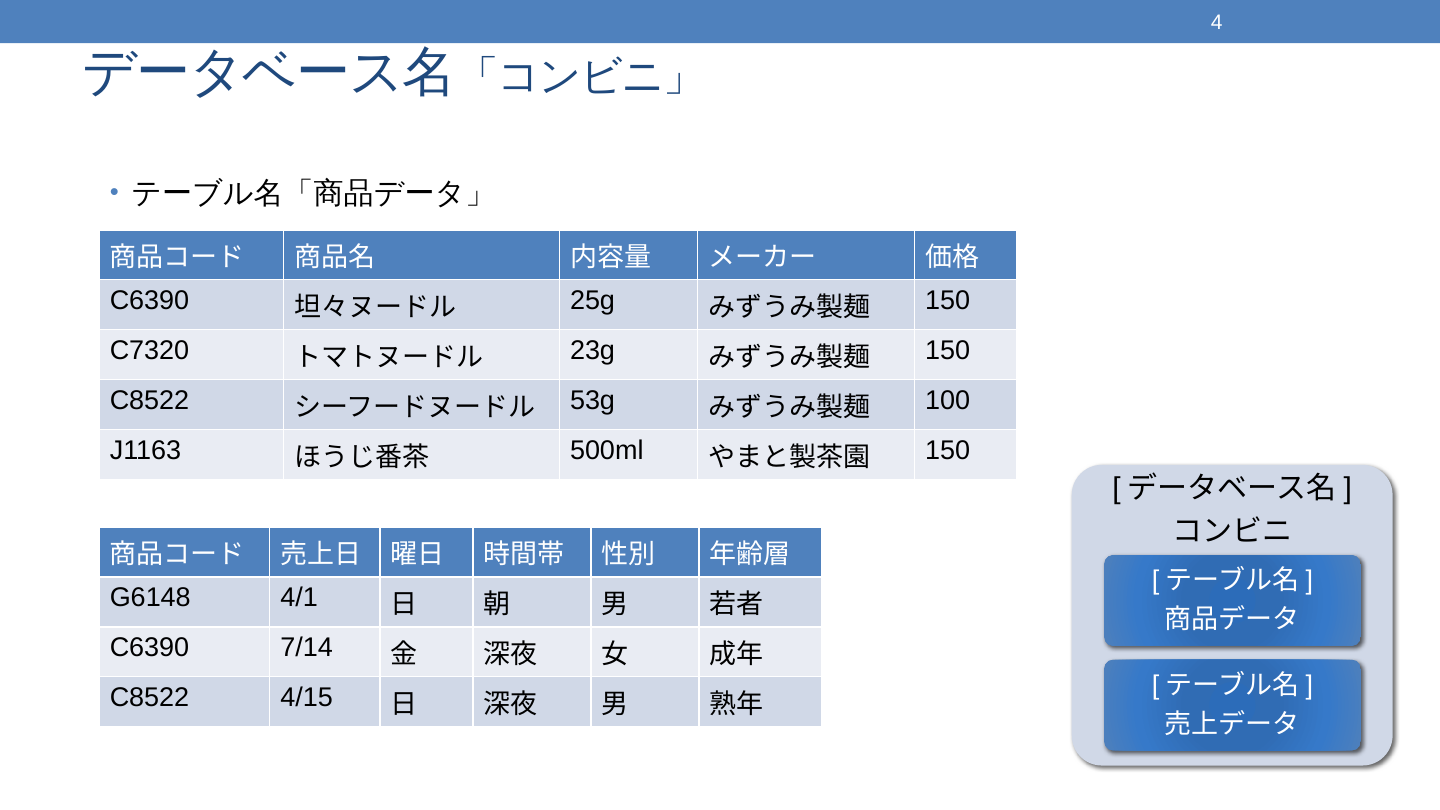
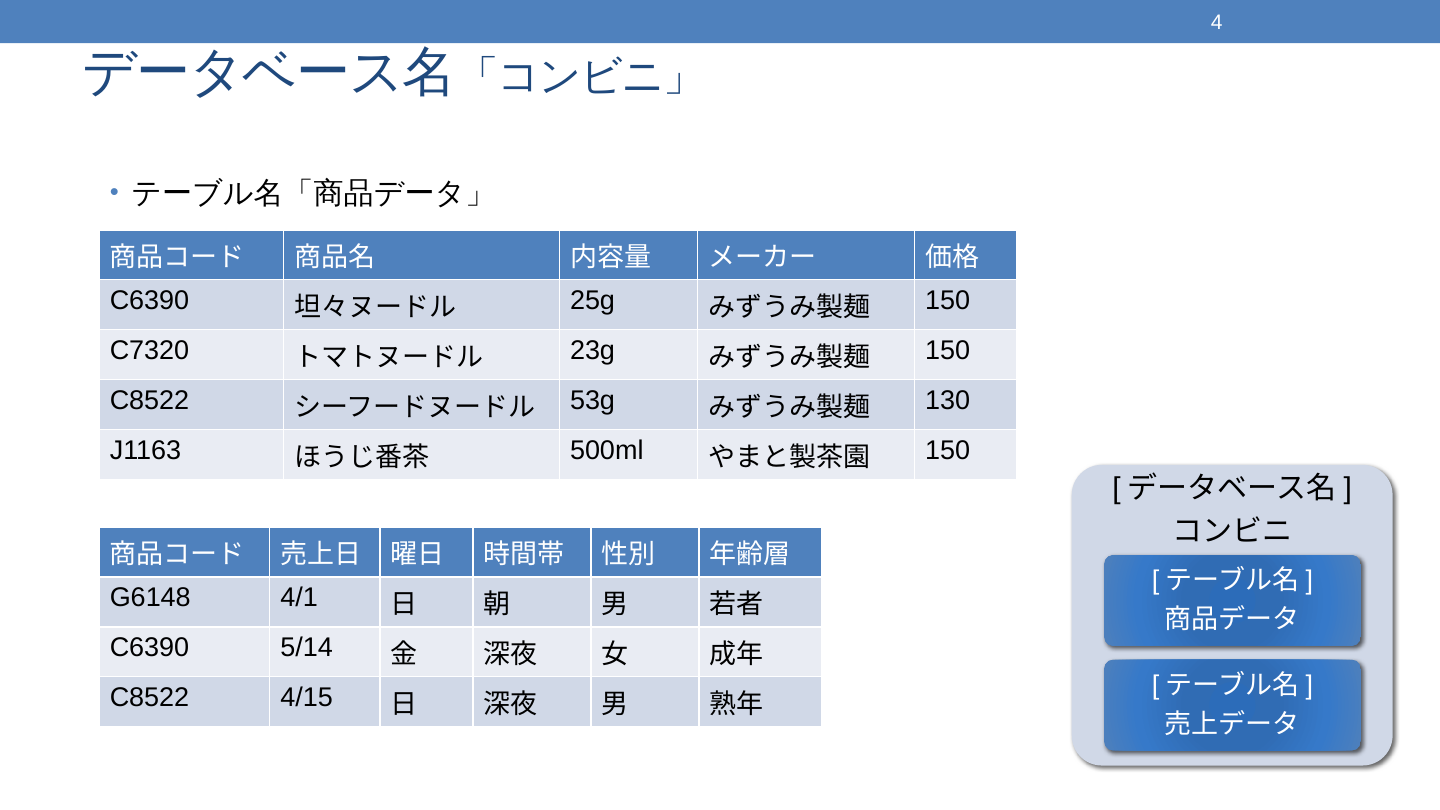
100: 100 -> 130
7/14: 7/14 -> 5/14
